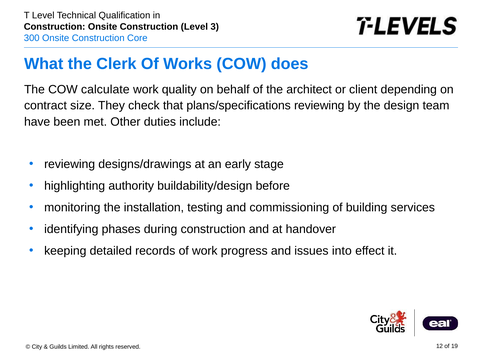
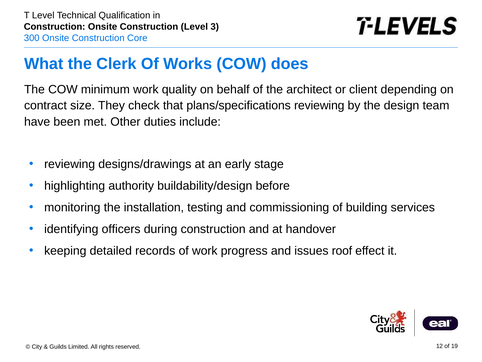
calculate: calculate -> minimum
phases: phases -> officers
into: into -> roof
